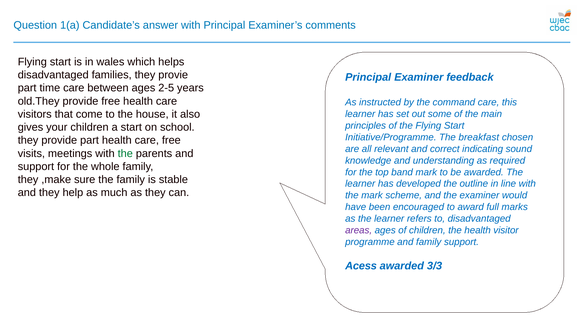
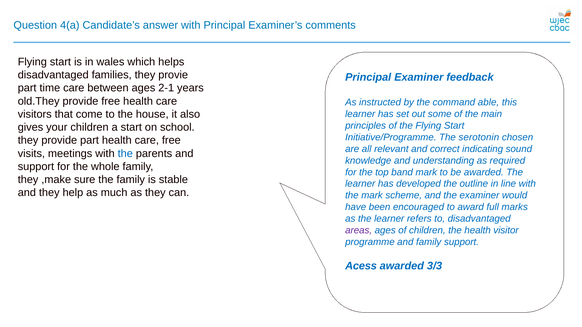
1(a: 1(a -> 4(a
2-5: 2-5 -> 2-1
command care: care -> able
breakfast: breakfast -> serotonin
the at (125, 154) colour: green -> blue
